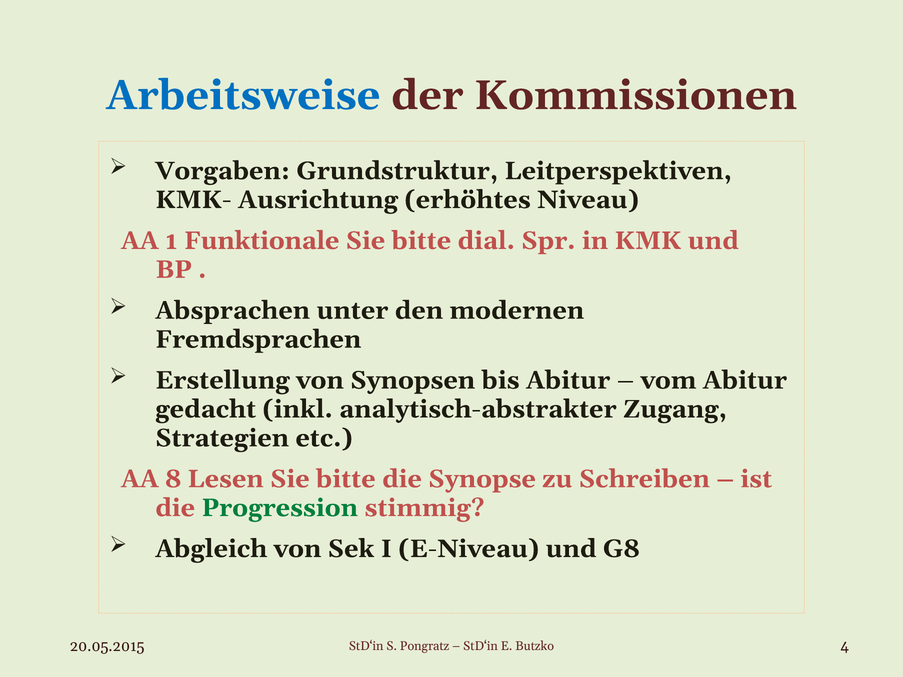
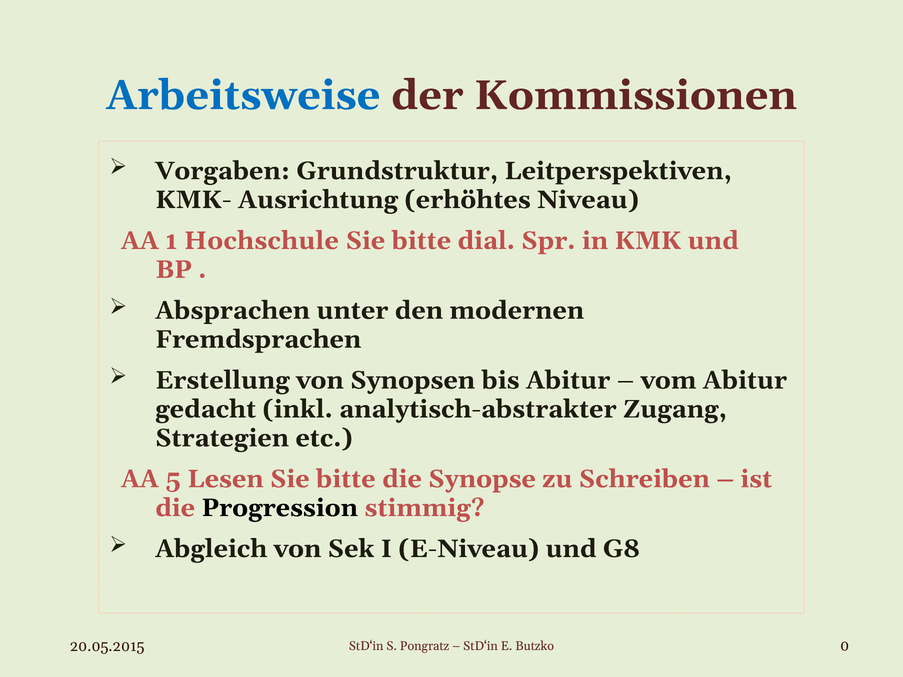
Funktionale: Funktionale -> Hochschule
8: 8 -> 5
Progression colour: green -> black
4: 4 -> 0
